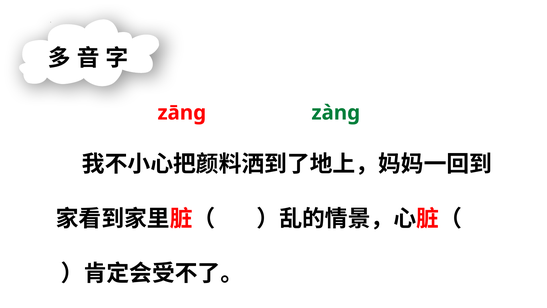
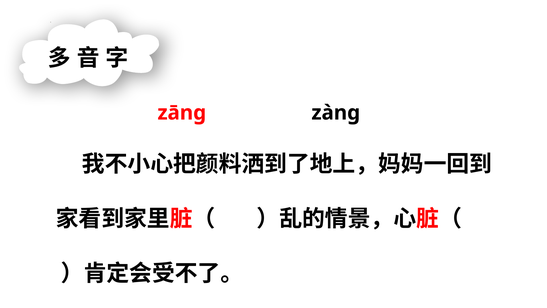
zànɡ colour: green -> black
